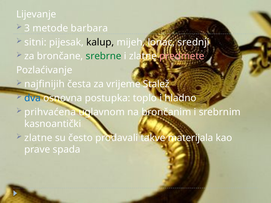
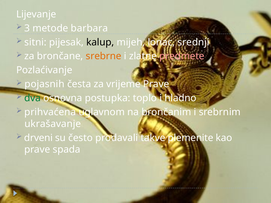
srebrne colour: green -> orange
najfinijih: najfinijih -> pojasnih
vrijeme Stalež: Stalež -> Prave
dva colour: blue -> green
kasnoantički: kasnoantički -> ukrašavanje
zlatne at (38, 138): zlatne -> drveni
materijala: materijala -> plemenite
